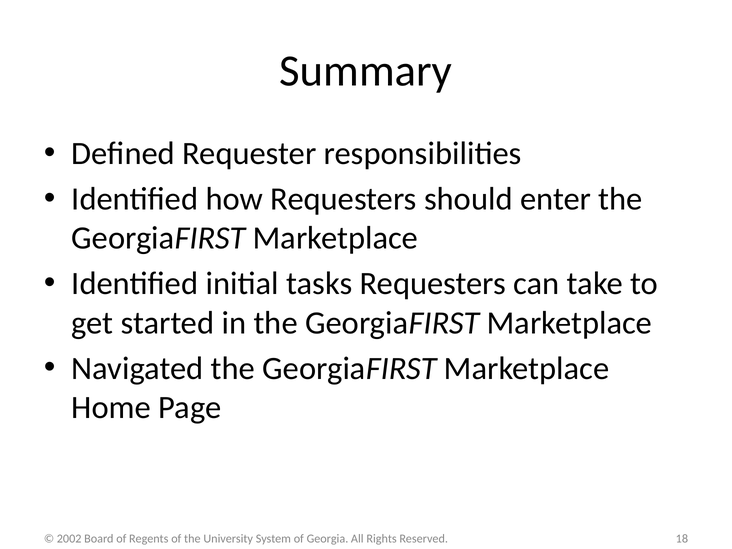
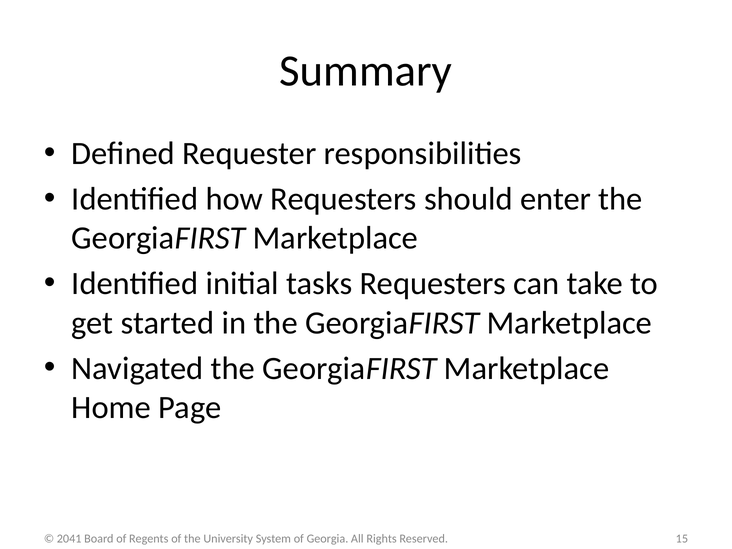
2002: 2002 -> 2041
18: 18 -> 15
